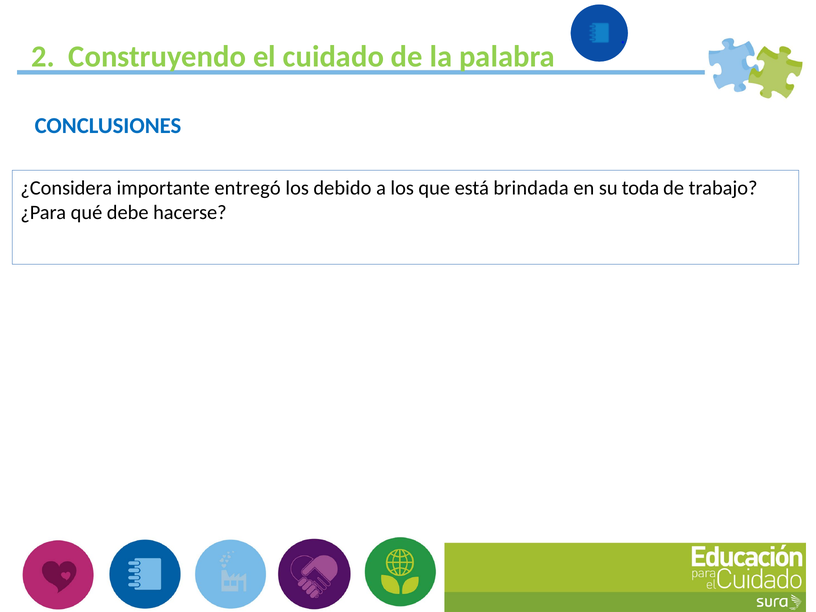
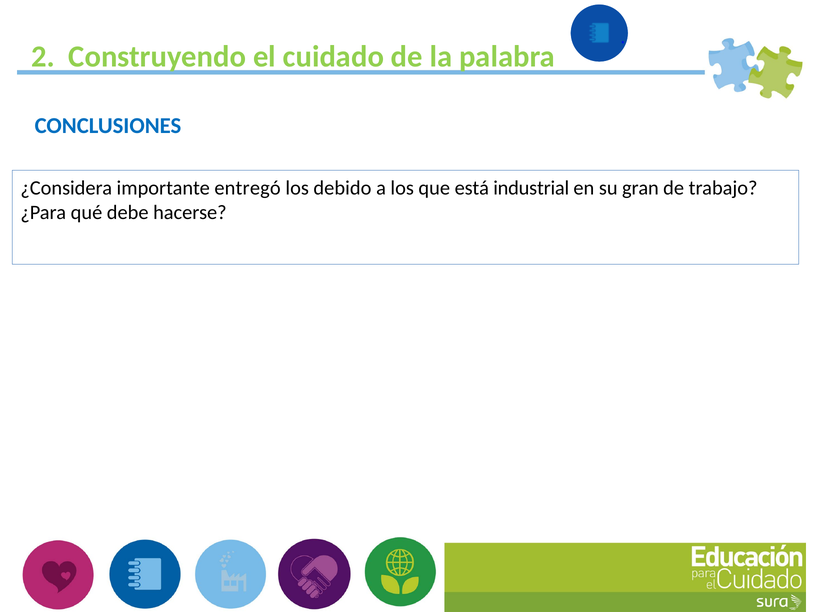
brindada: brindada -> industrial
toda: toda -> gran
